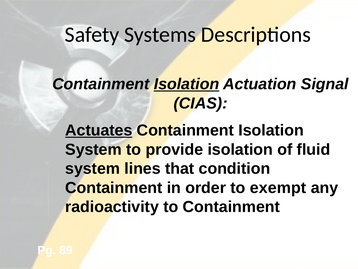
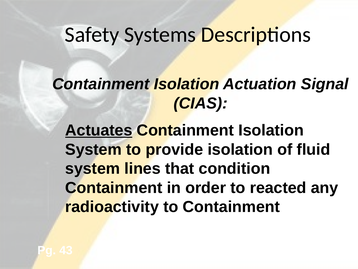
Isolation at (187, 84) underline: present -> none
exempt: exempt -> reacted
89: 89 -> 43
